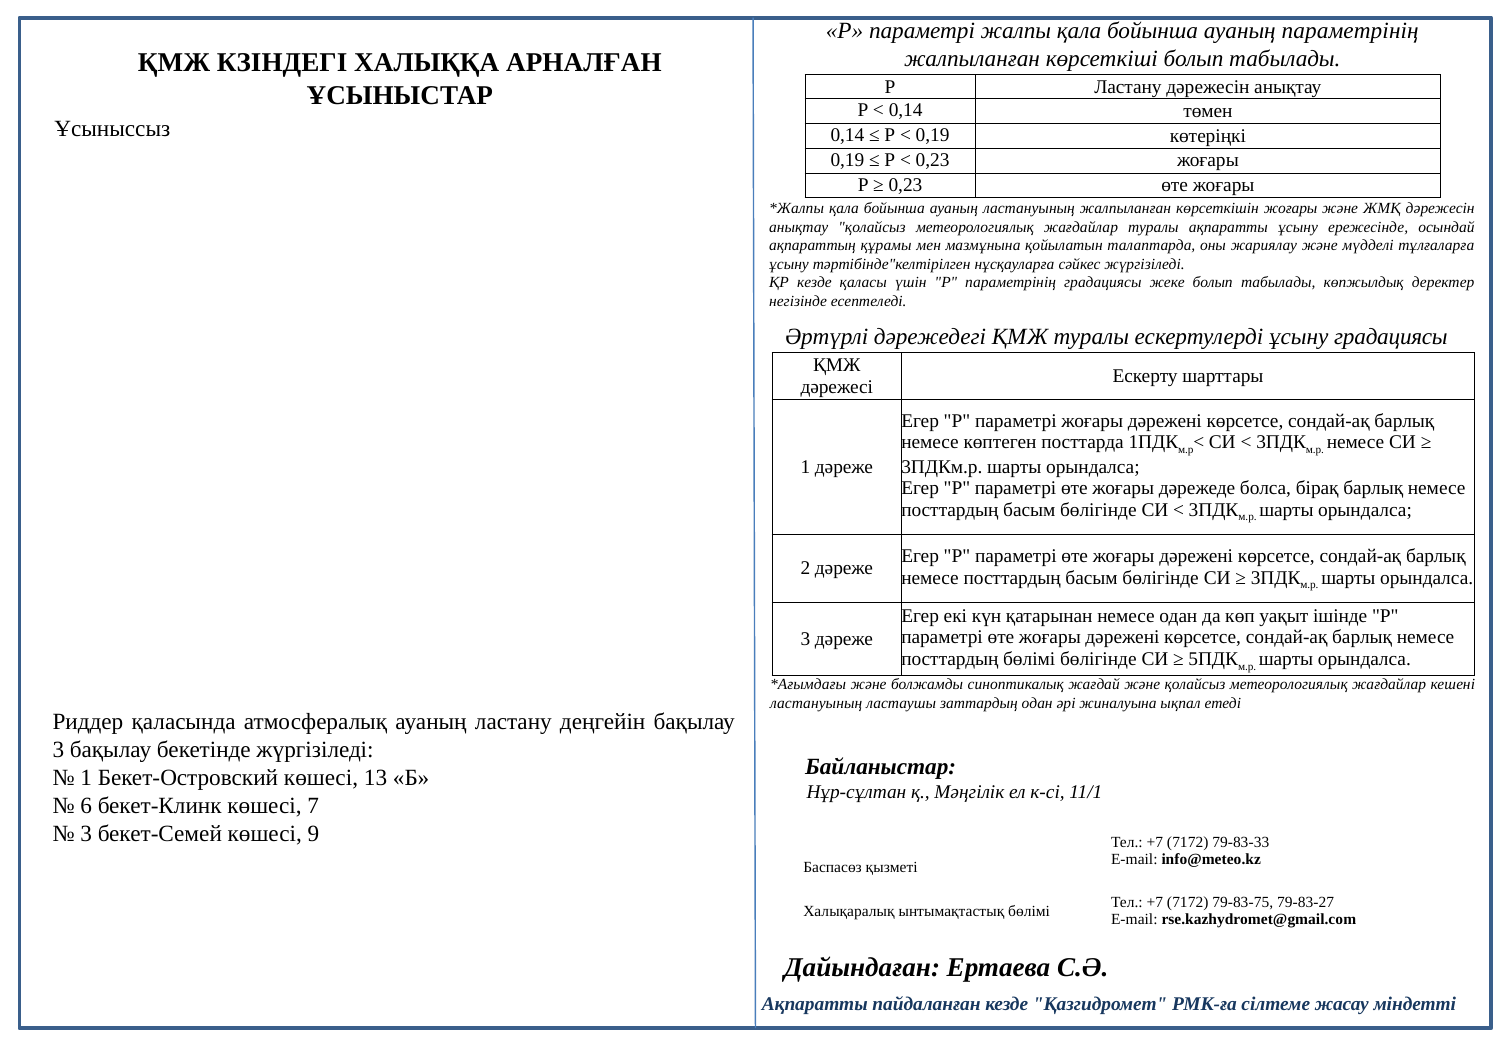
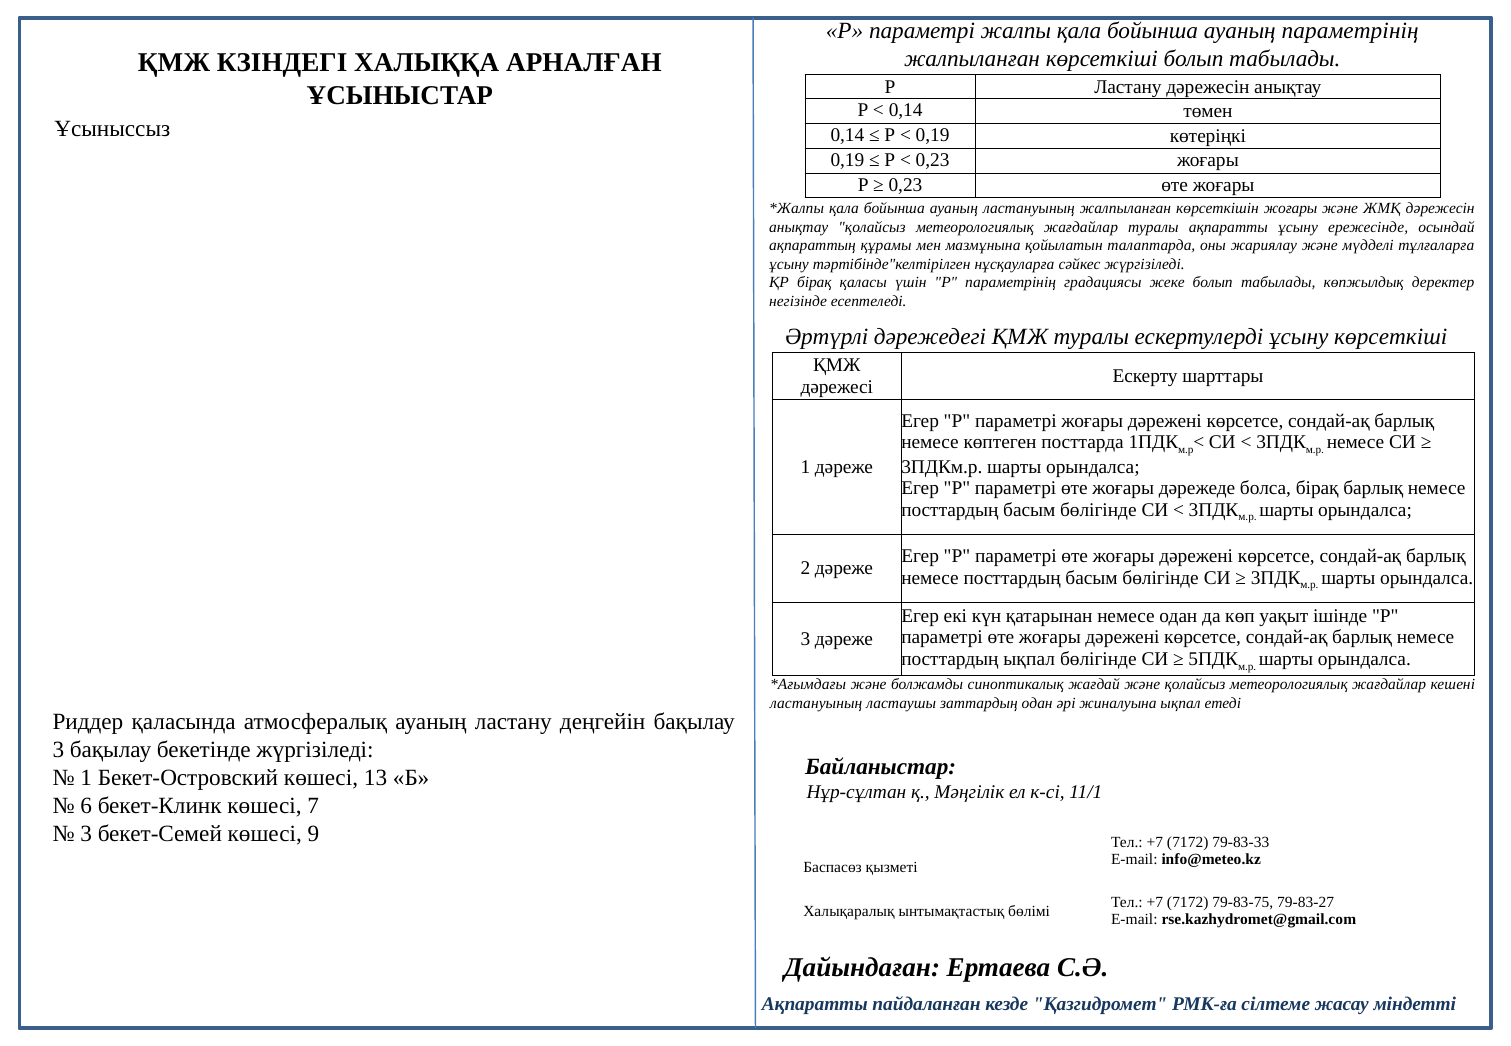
ҚР кезде: кезде -> бірақ
ұсыну градациясы: градациясы -> көрсеткіші
посттардың бөлімі: бөлімі -> ықпал
